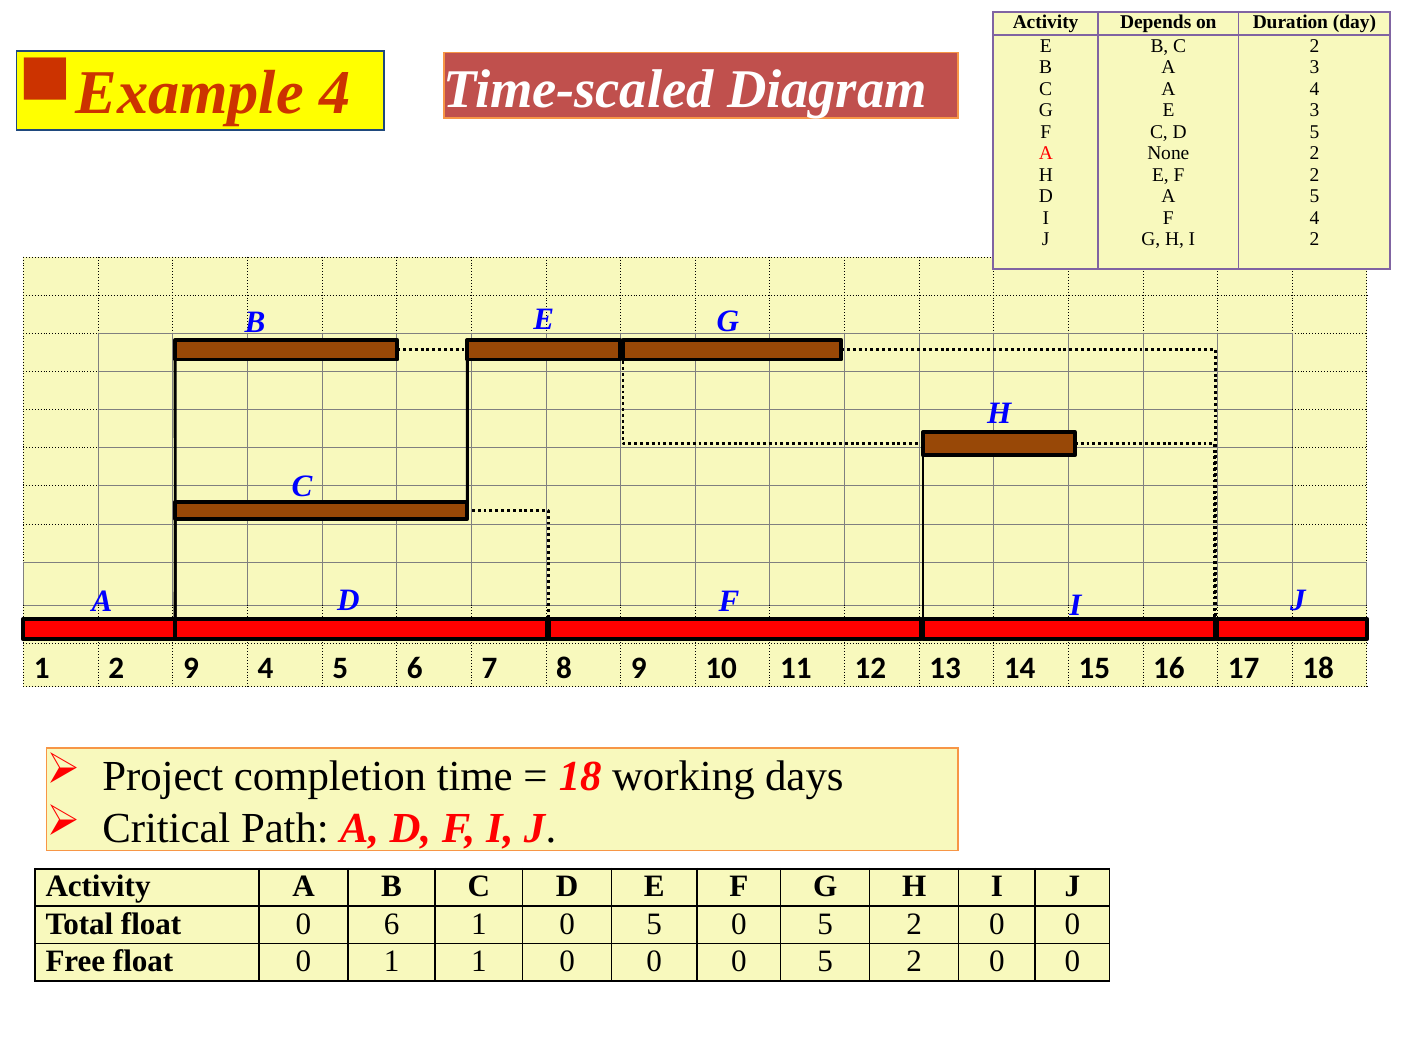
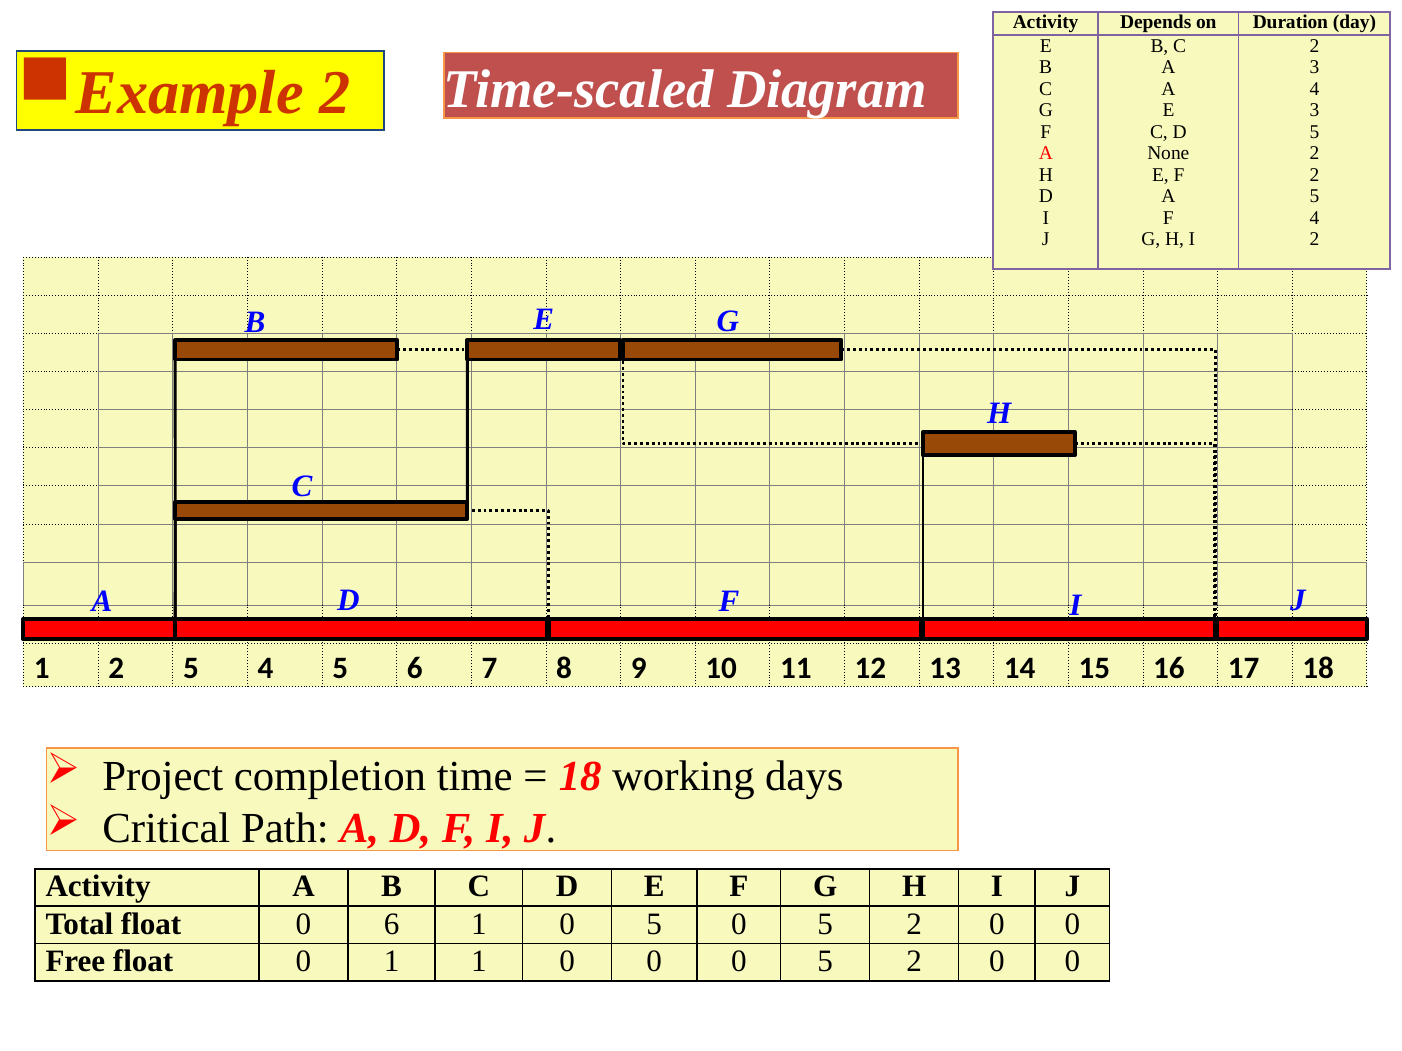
Example 4: 4 -> 2
1 2 9: 9 -> 5
